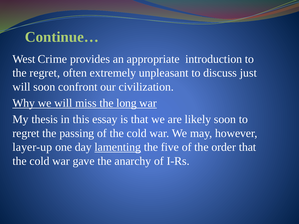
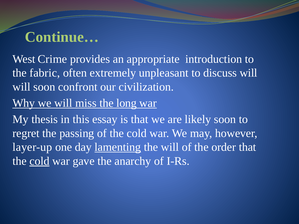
the regret: regret -> fabric
discuss just: just -> will
the five: five -> will
cold at (39, 161) underline: none -> present
